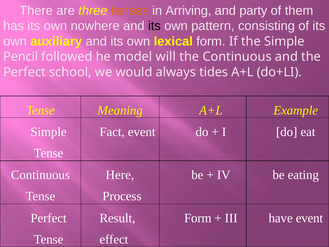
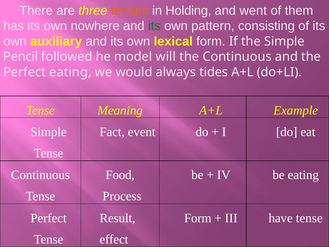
Arriving: Arriving -> Holding
party: party -> went
its at (154, 26) colour: black -> green
Perfect school: school -> eating
Here: Here -> Food
have event: event -> tense
